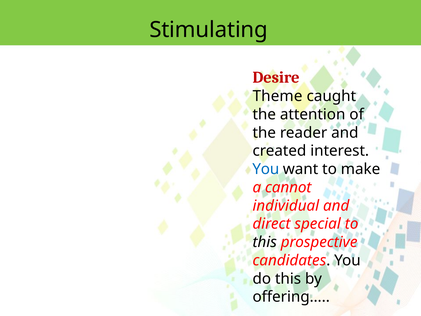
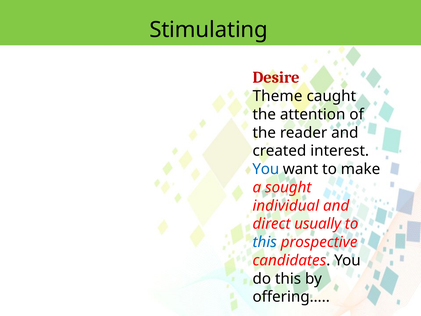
cannot: cannot -> sought
special: special -> usually
this at (265, 242) colour: black -> blue
